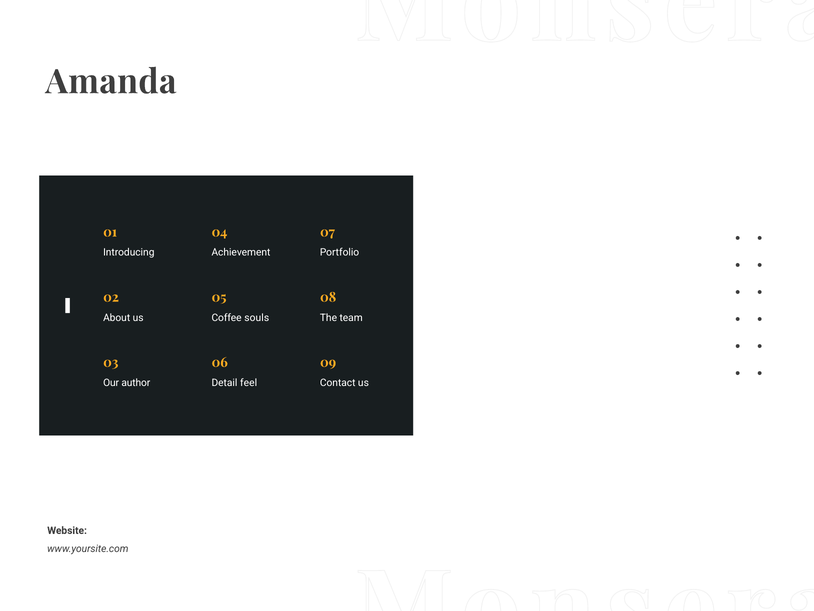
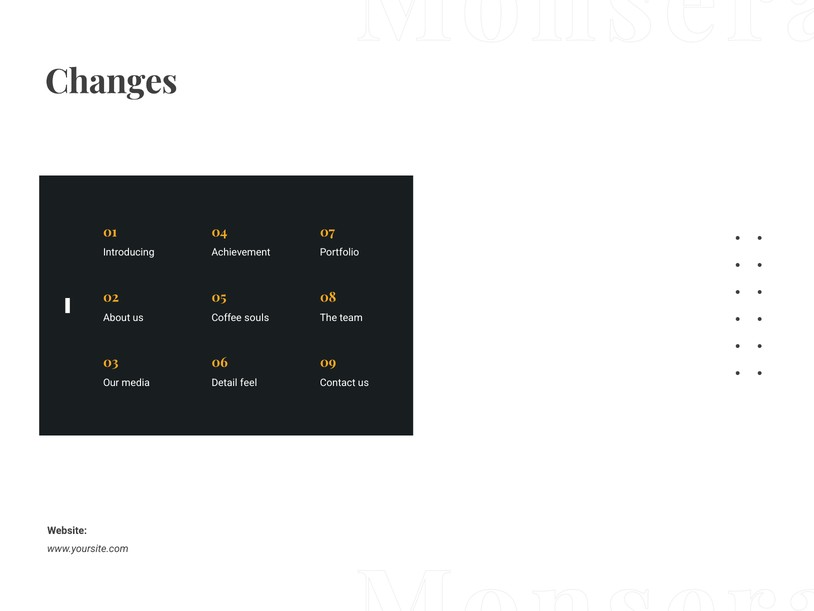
Amanda: Amanda -> Changes
author: author -> media
